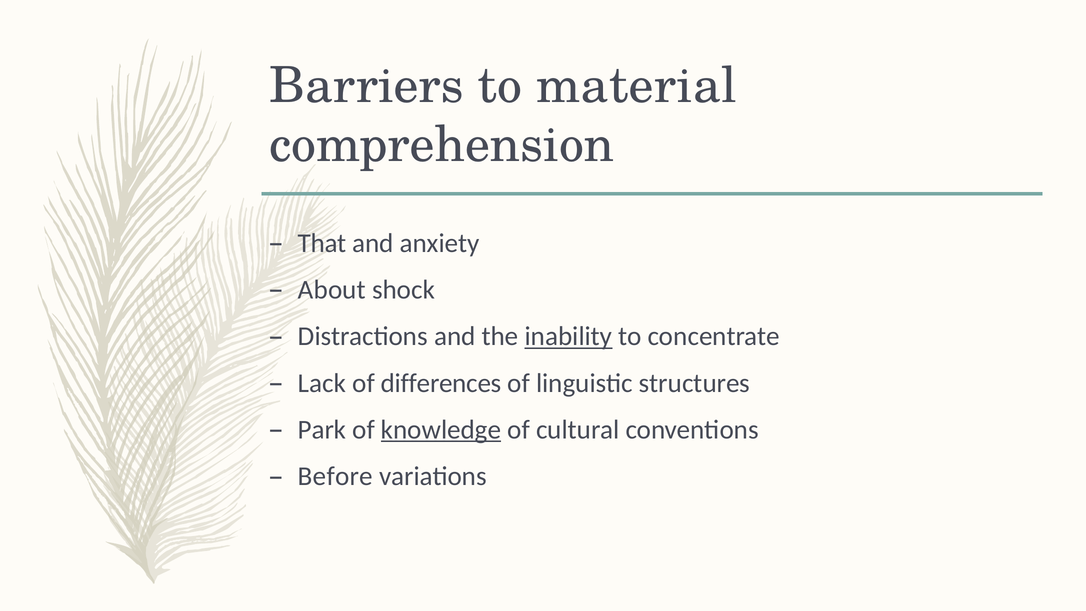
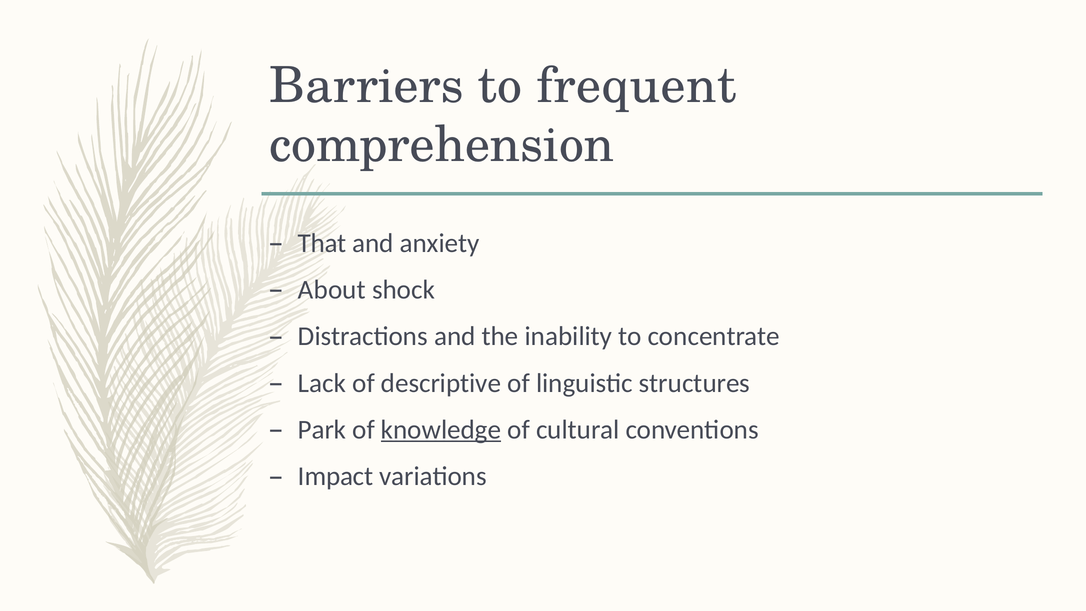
material: material -> frequent
inability underline: present -> none
differences: differences -> descriptive
Before: Before -> Impact
